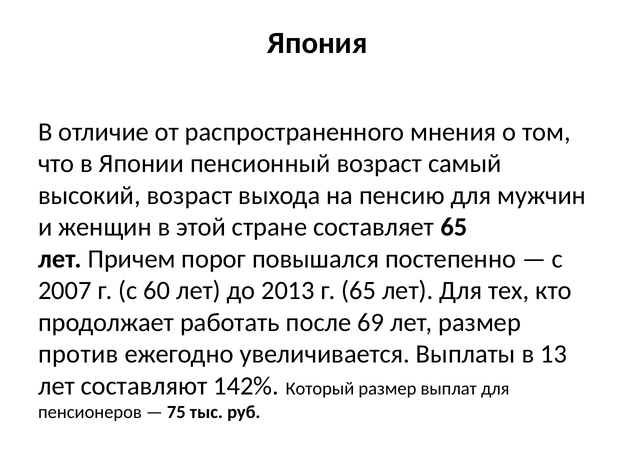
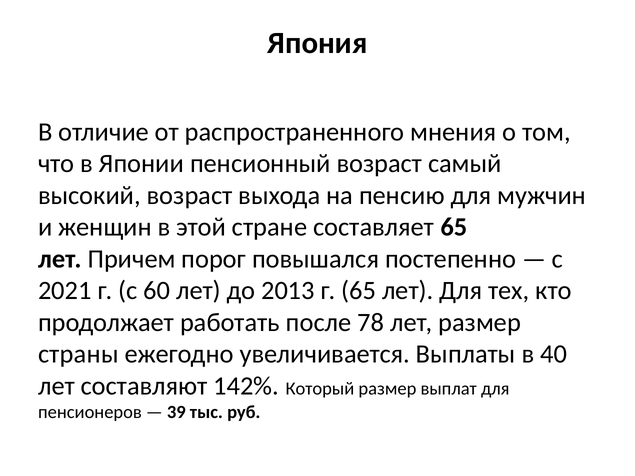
2007: 2007 -> 2021
69: 69 -> 78
против: против -> страны
13: 13 -> 40
75: 75 -> 39
